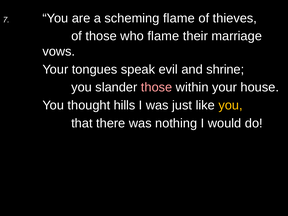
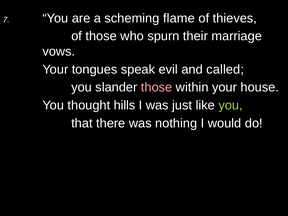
who flame: flame -> spurn
shrine: shrine -> called
you at (231, 105) colour: yellow -> light green
